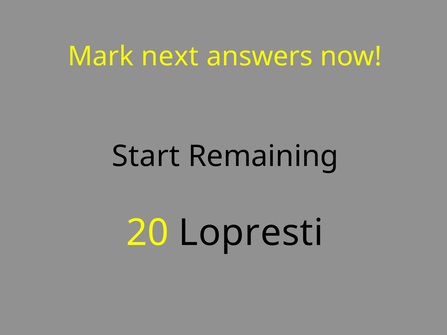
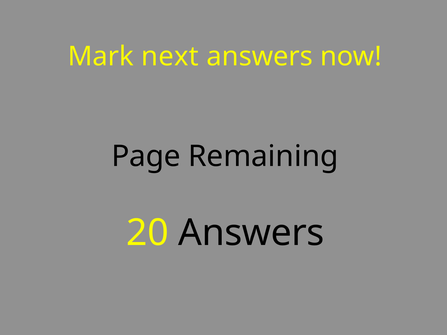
Start: Start -> Page
20 Lopresti: Lopresti -> Answers
